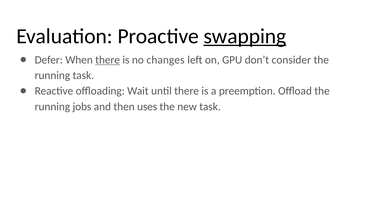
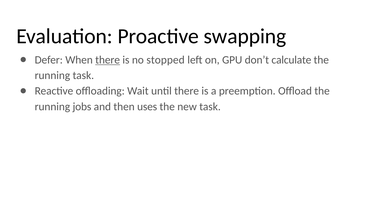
swapping underline: present -> none
changes: changes -> stopped
consider: consider -> calculate
